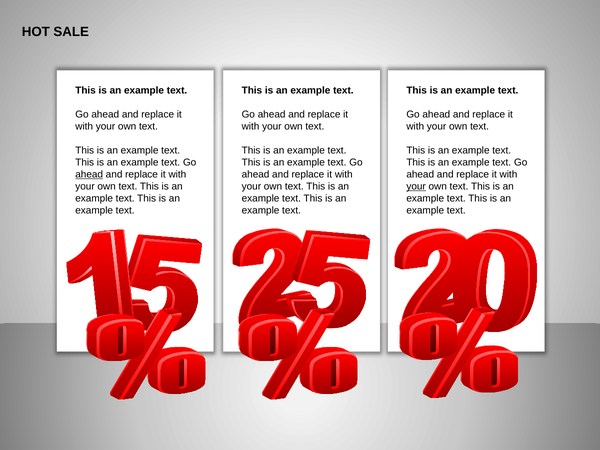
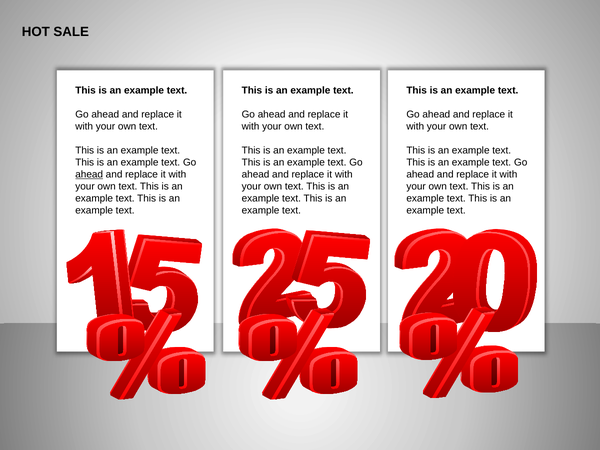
your at (416, 187) underline: present -> none
